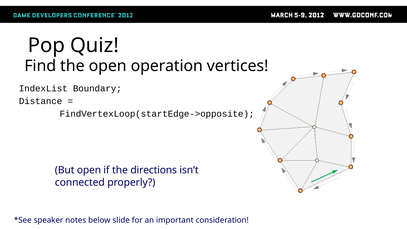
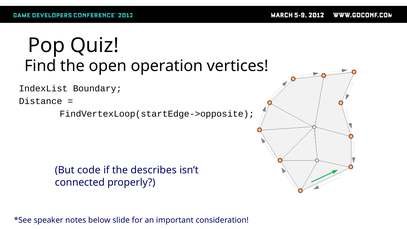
But open: open -> code
directions: directions -> describes
